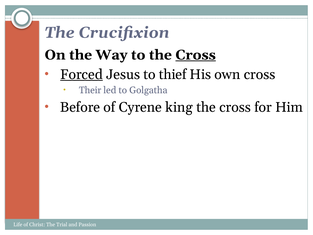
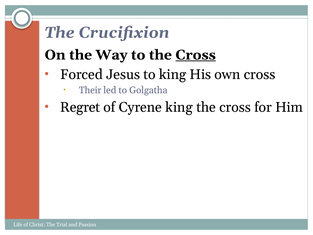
Forced underline: present -> none
to thief: thief -> king
Before: Before -> Regret
